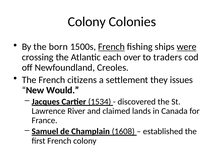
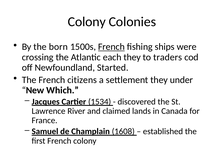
were underline: present -> none
each over: over -> they
Creoles: Creoles -> Started
issues: issues -> under
Would: Would -> Which
